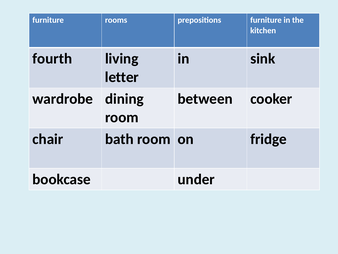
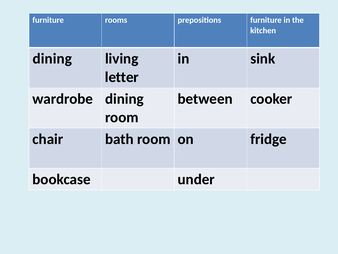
fourth at (52, 59): fourth -> dining
